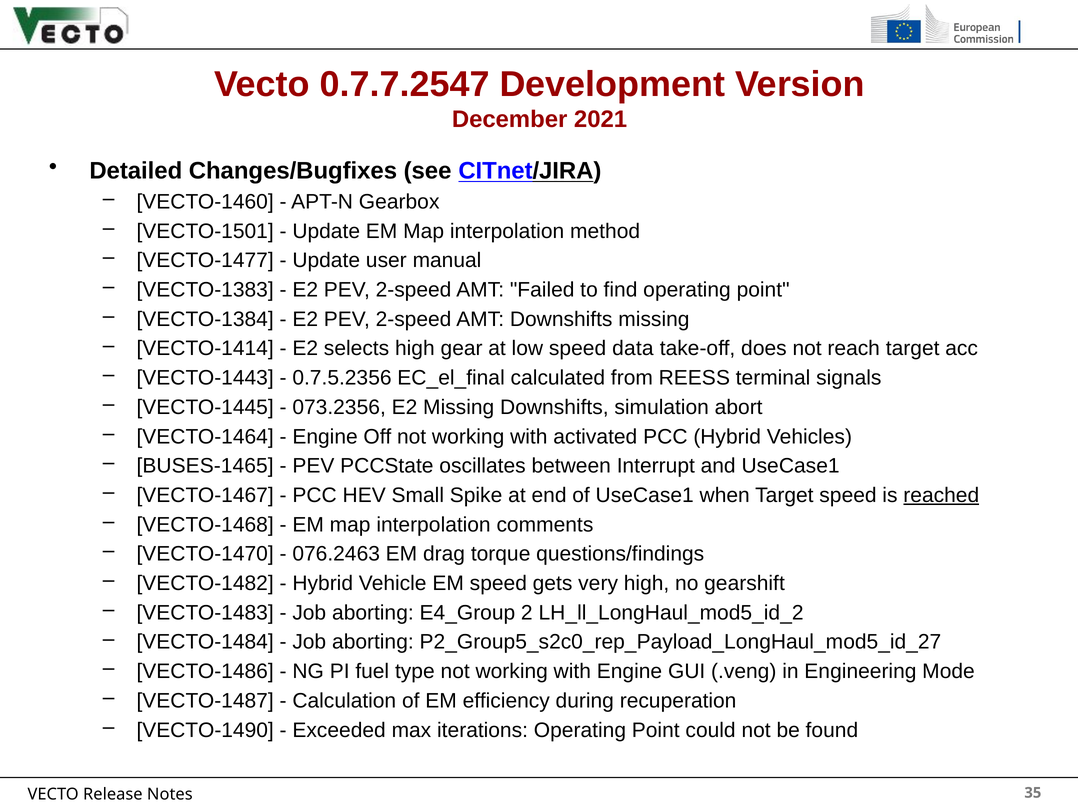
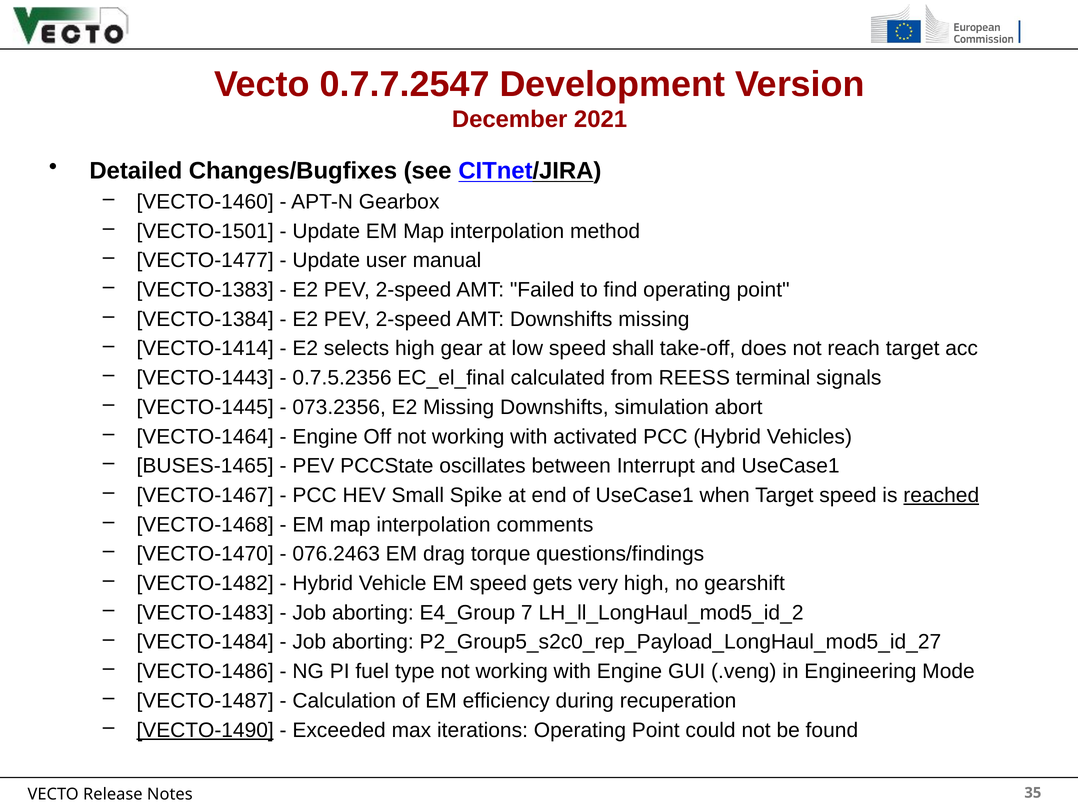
data: data -> shall
2: 2 -> 7
VECTO-1490 underline: none -> present
